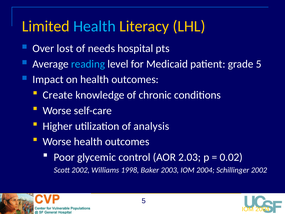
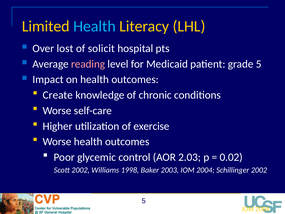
needs: needs -> solicit
reading colour: light blue -> pink
analysis: analysis -> exercise
